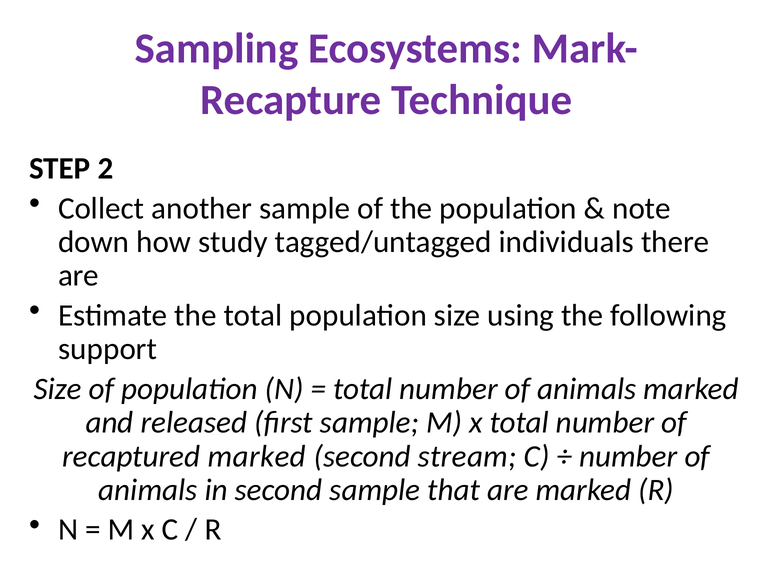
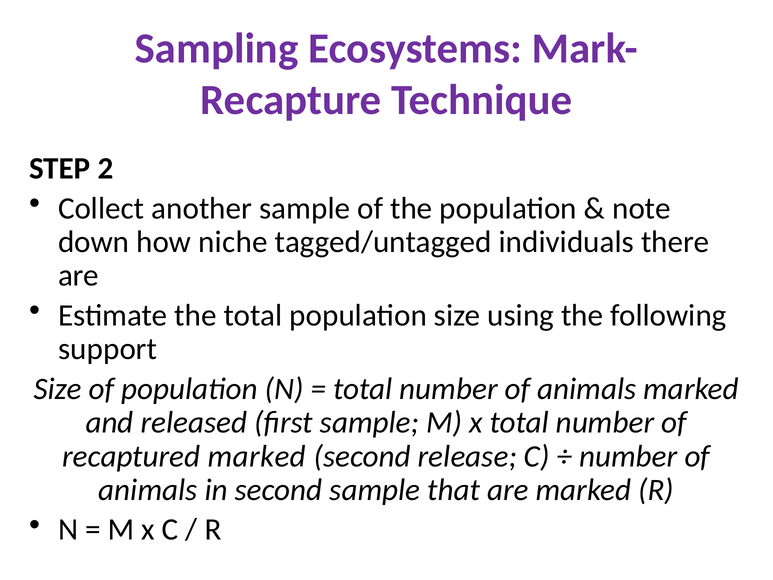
study: study -> niche
stream: stream -> release
